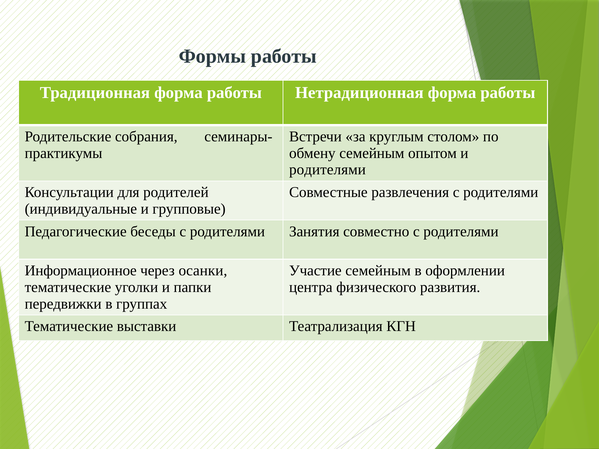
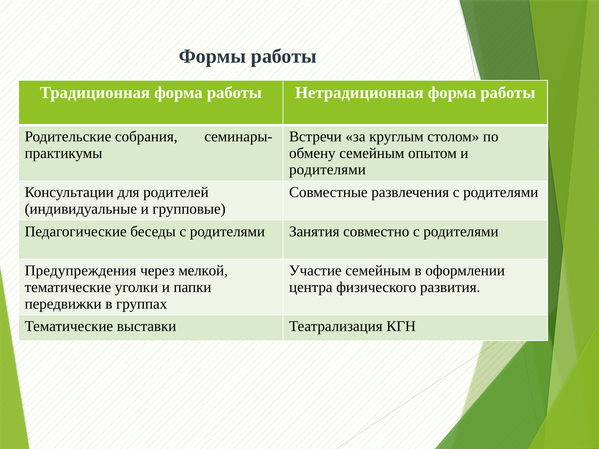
Информационное: Информационное -> Предупреждения
осанки: осанки -> мелкой
